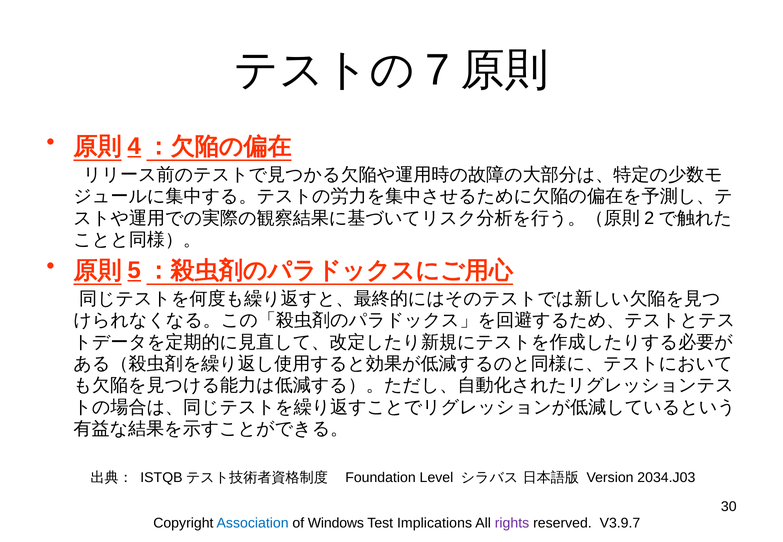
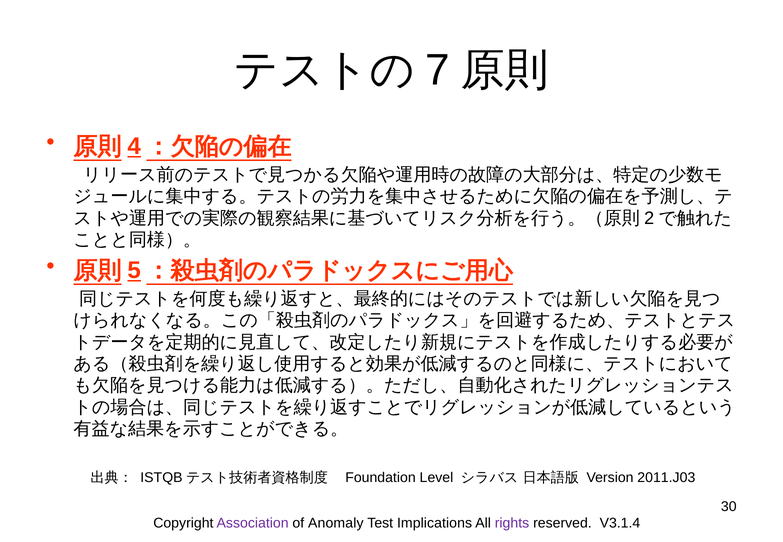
2034.J03: 2034.J03 -> 2011.J03
Association colour: blue -> purple
Windows: Windows -> Anomaly
V3.9.7: V3.9.7 -> V3.1.4
